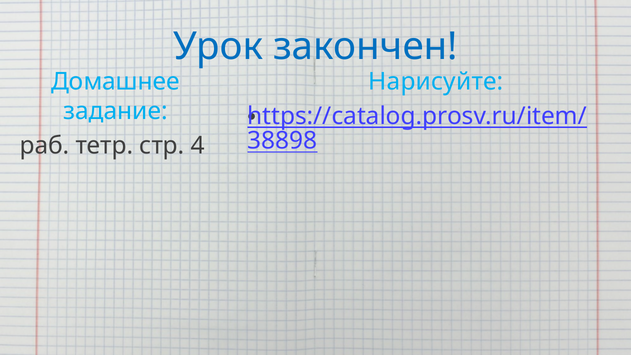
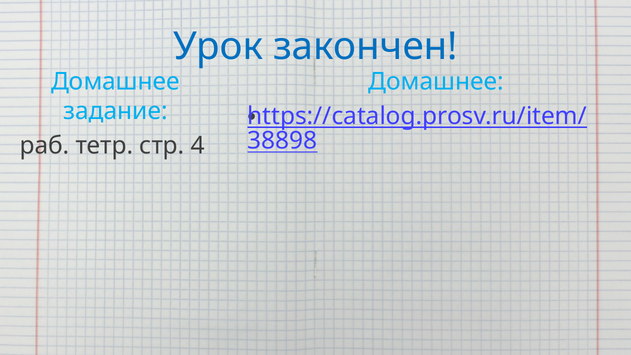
Нарисуйте at (436, 82): Нарисуйте -> Домашнее
